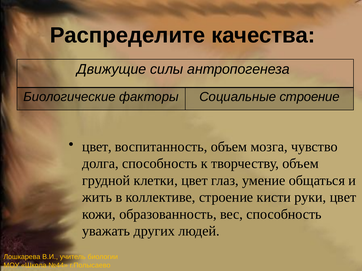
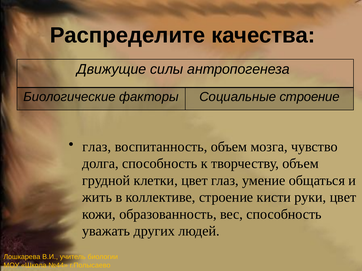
цвет at (97, 147): цвет -> глаз
